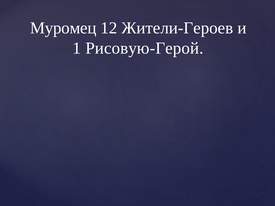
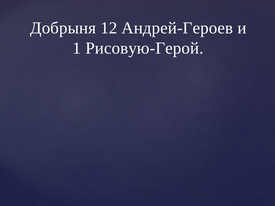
Муромец: Муромец -> Добрыня
Жители-Героев: Жители-Героев -> Андрей-Героев
